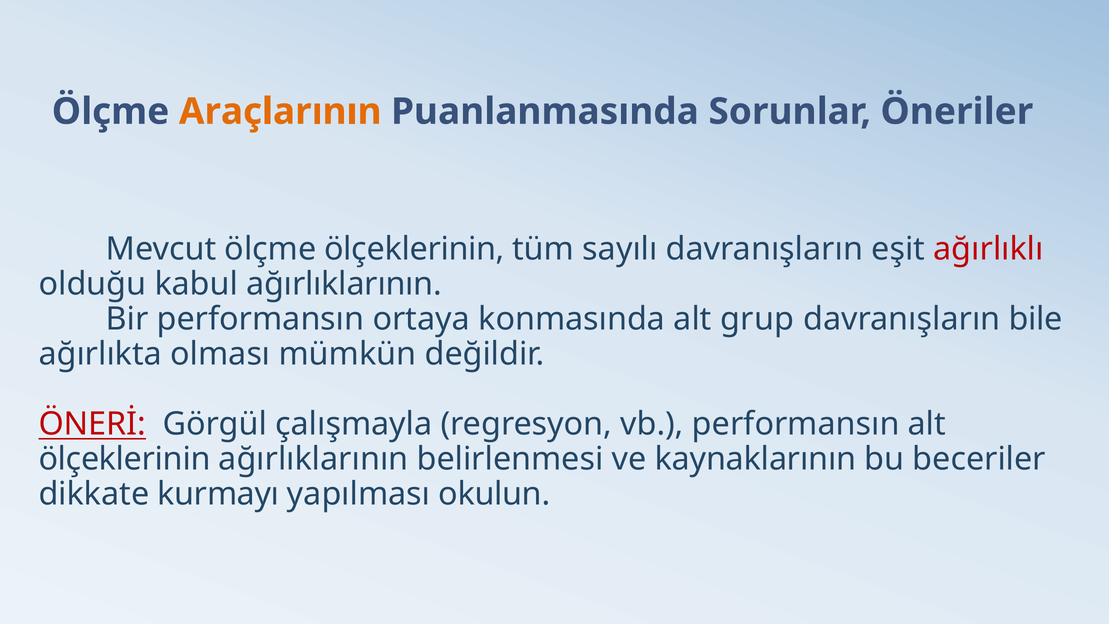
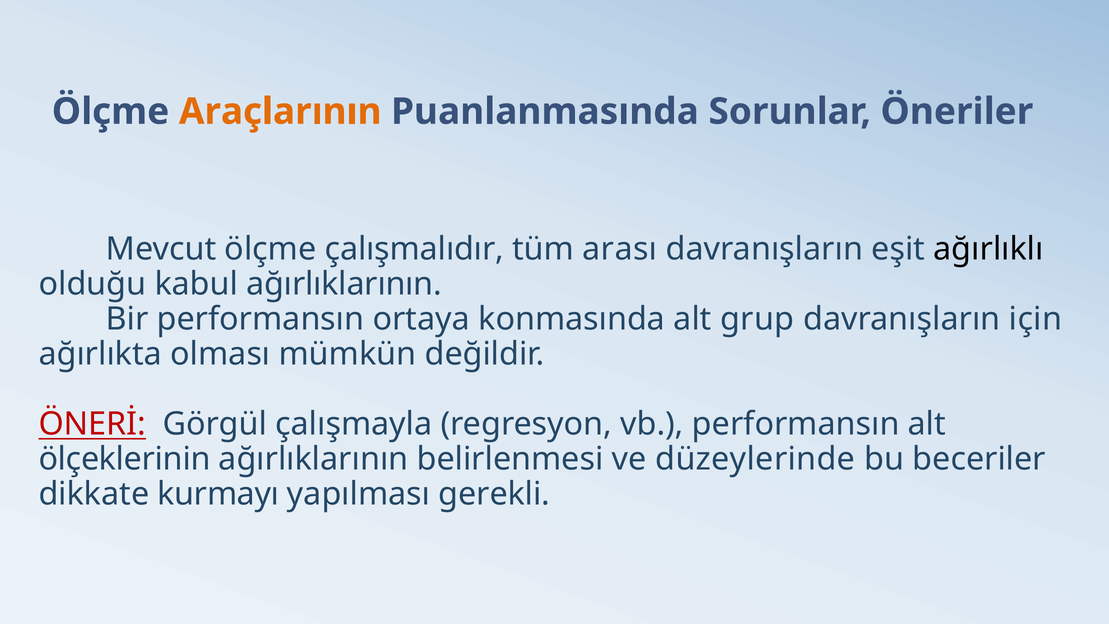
ölçme ölçeklerinin: ölçeklerinin -> çalışmalıdır
sayılı: sayılı -> arası
ağırlıklı colour: red -> black
bile: bile -> için
kaynaklarının: kaynaklarının -> düzeylerinde
okulun: okulun -> gerekli
